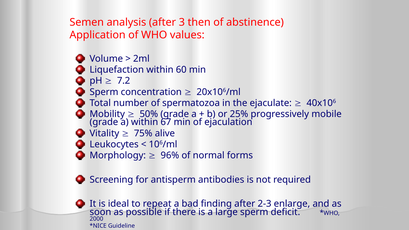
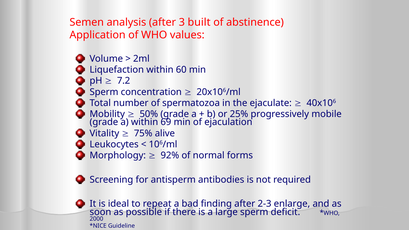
then: then -> built
67: 67 -> 69
96%: 96% -> 92%
